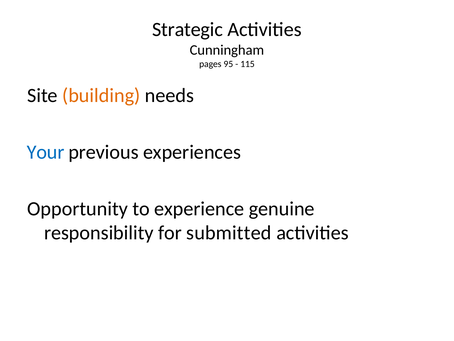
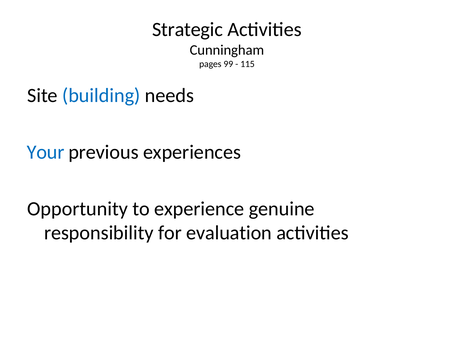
95: 95 -> 99
building colour: orange -> blue
submitted: submitted -> evaluation
